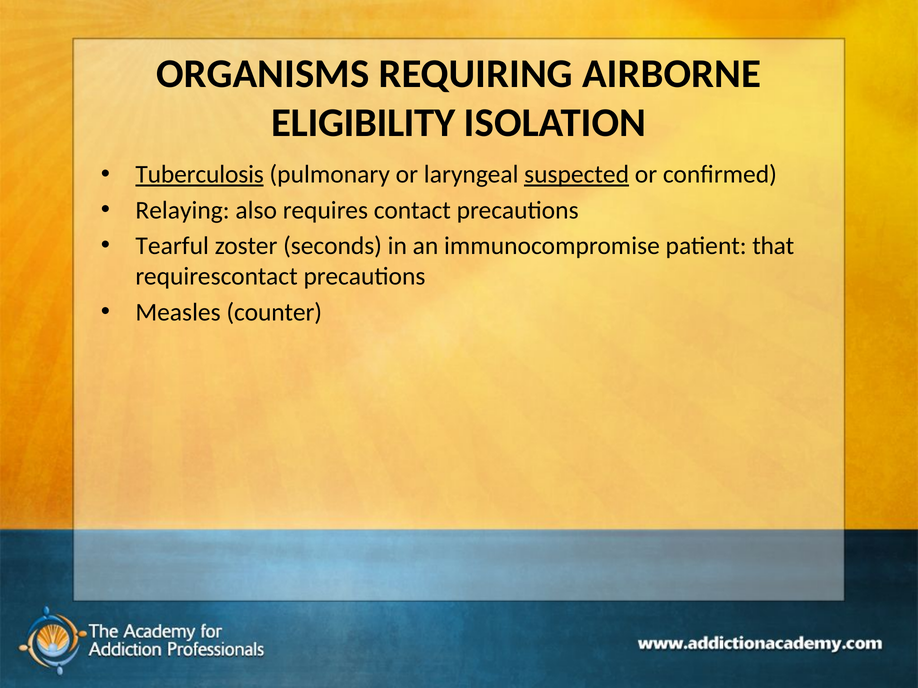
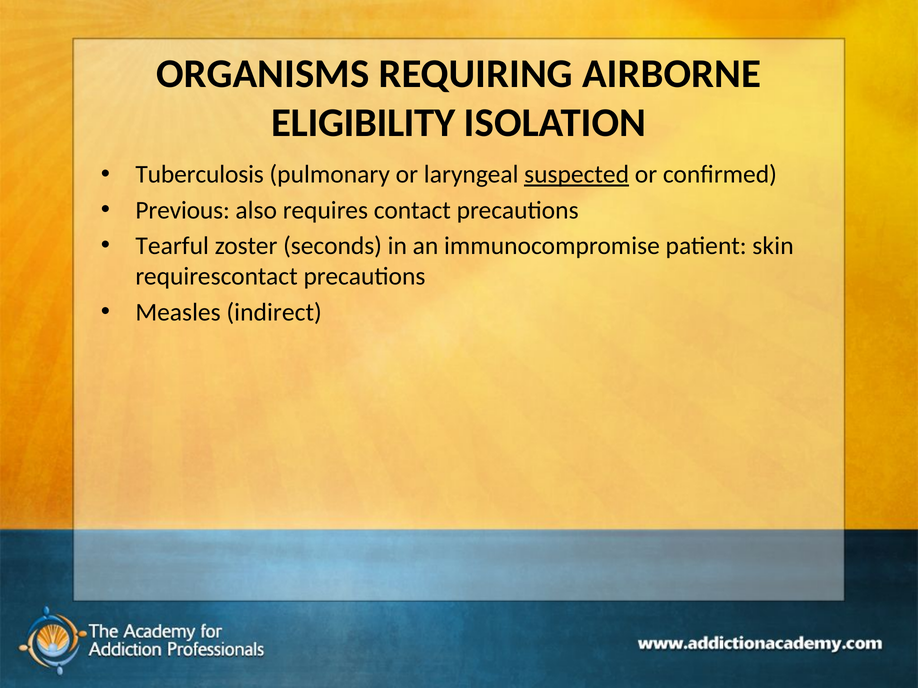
Tuberculosis underline: present -> none
Relaying: Relaying -> Previous
that: that -> skin
counter: counter -> indirect
